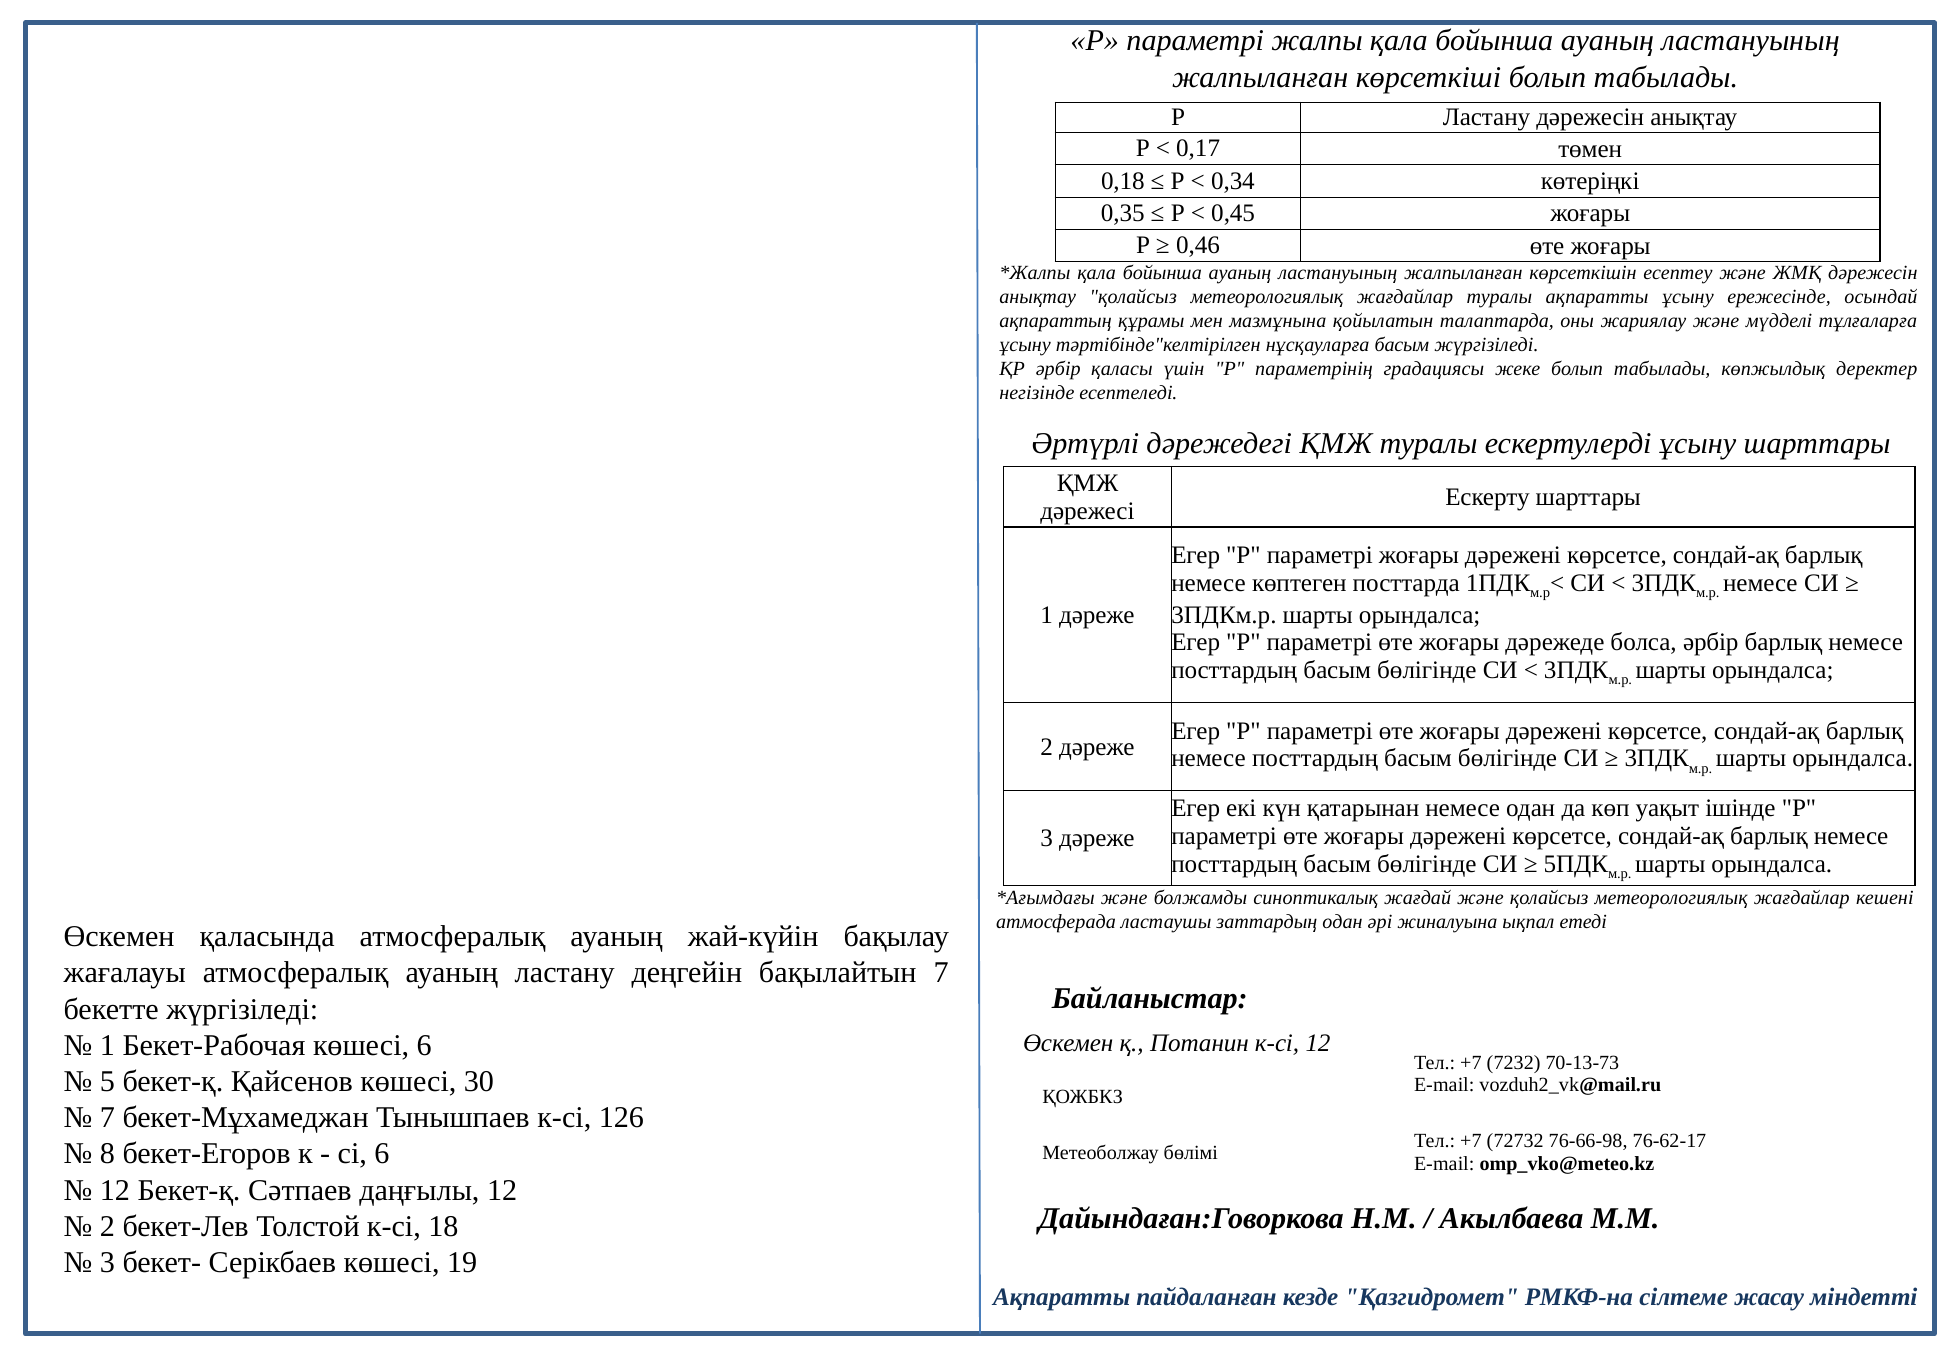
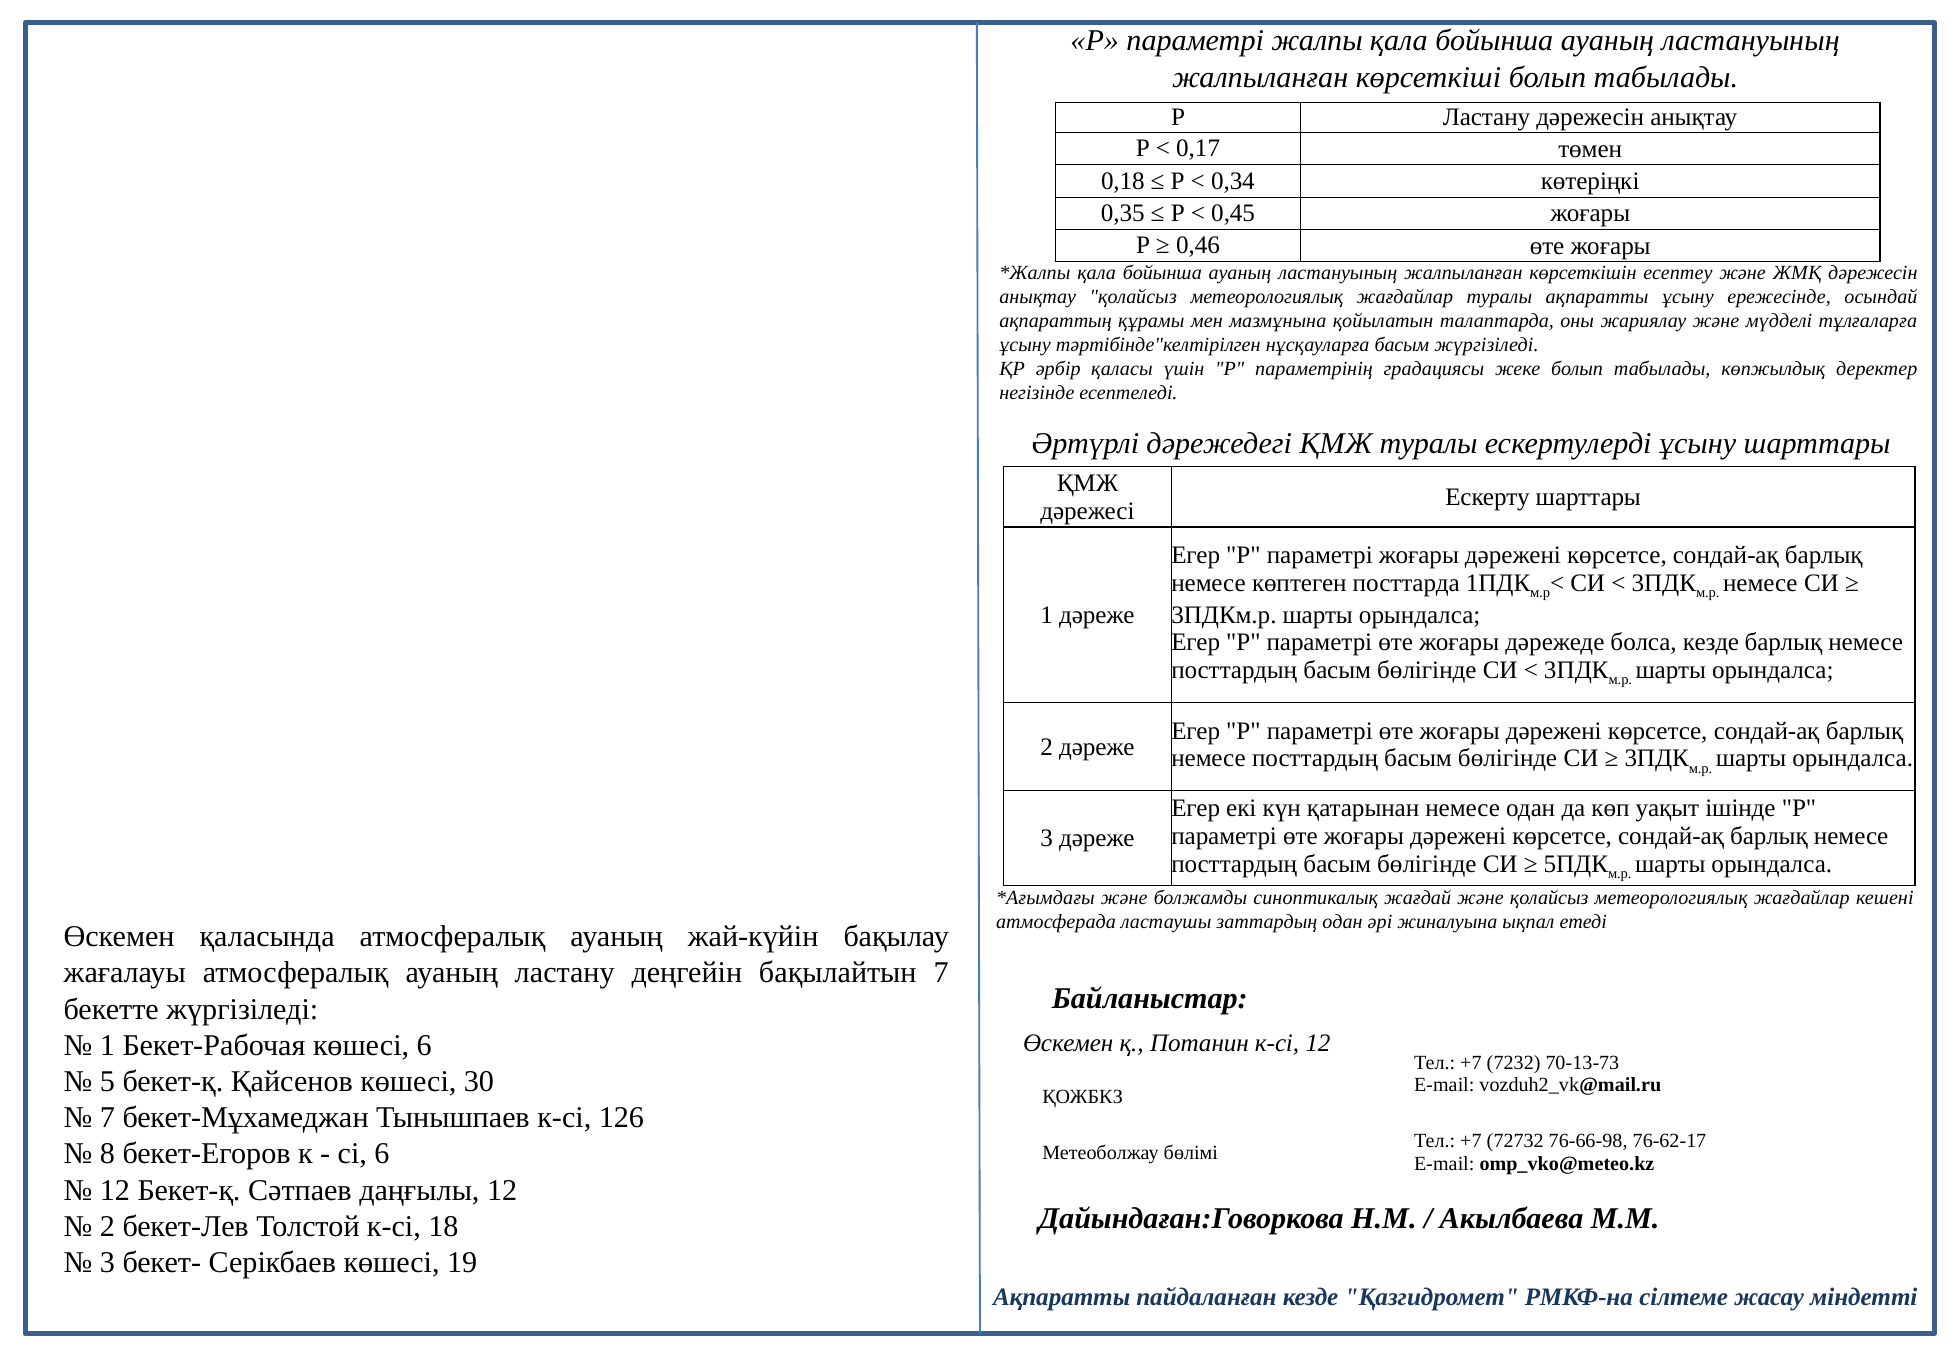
болса әрбір: әрбір -> кезде
